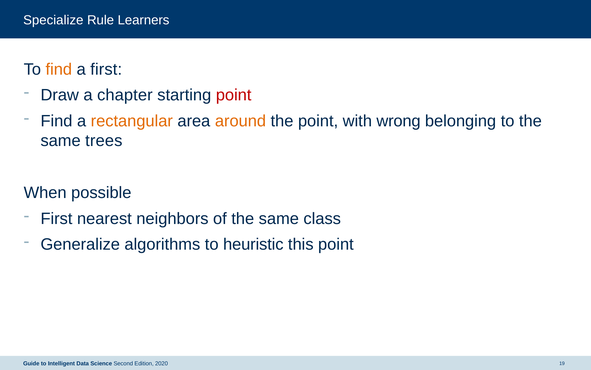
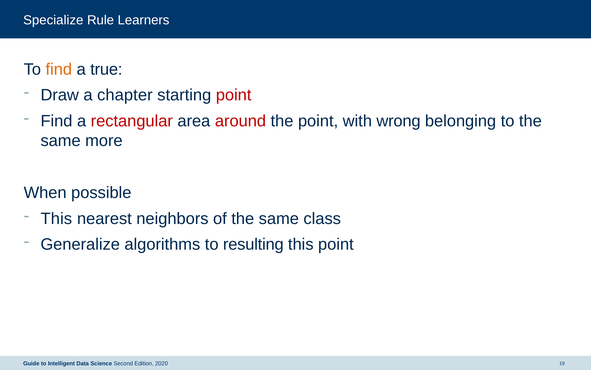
a first: first -> true
rectangular colour: orange -> red
around colour: orange -> red
trees: trees -> more
First at (56, 218): First -> This
heuristic: heuristic -> resulting
